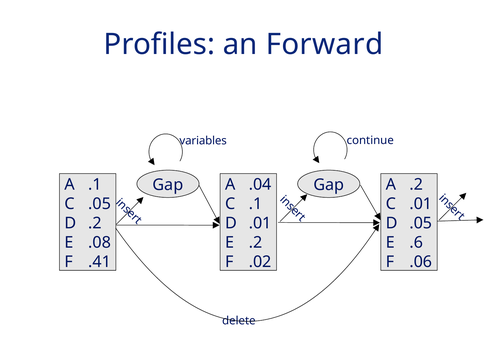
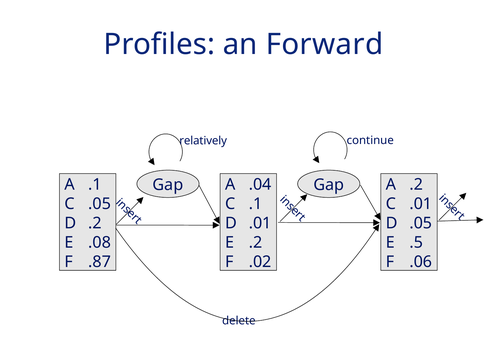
variables: variables -> relatively
.6: .6 -> .5
.41: .41 -> .87
